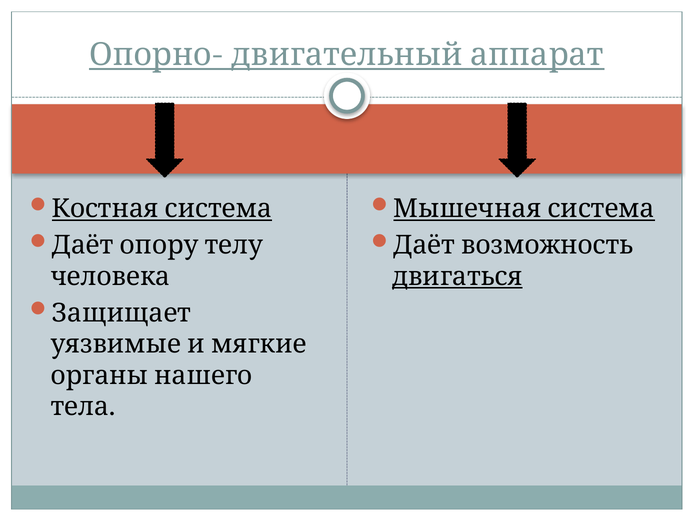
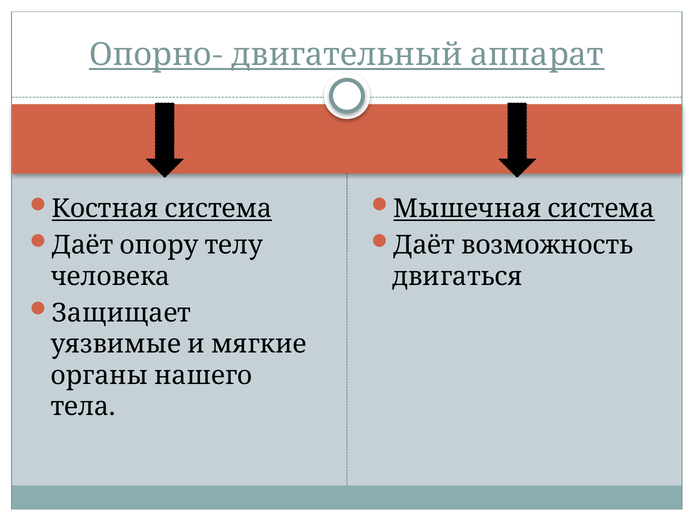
двигаться underline: present -> none
